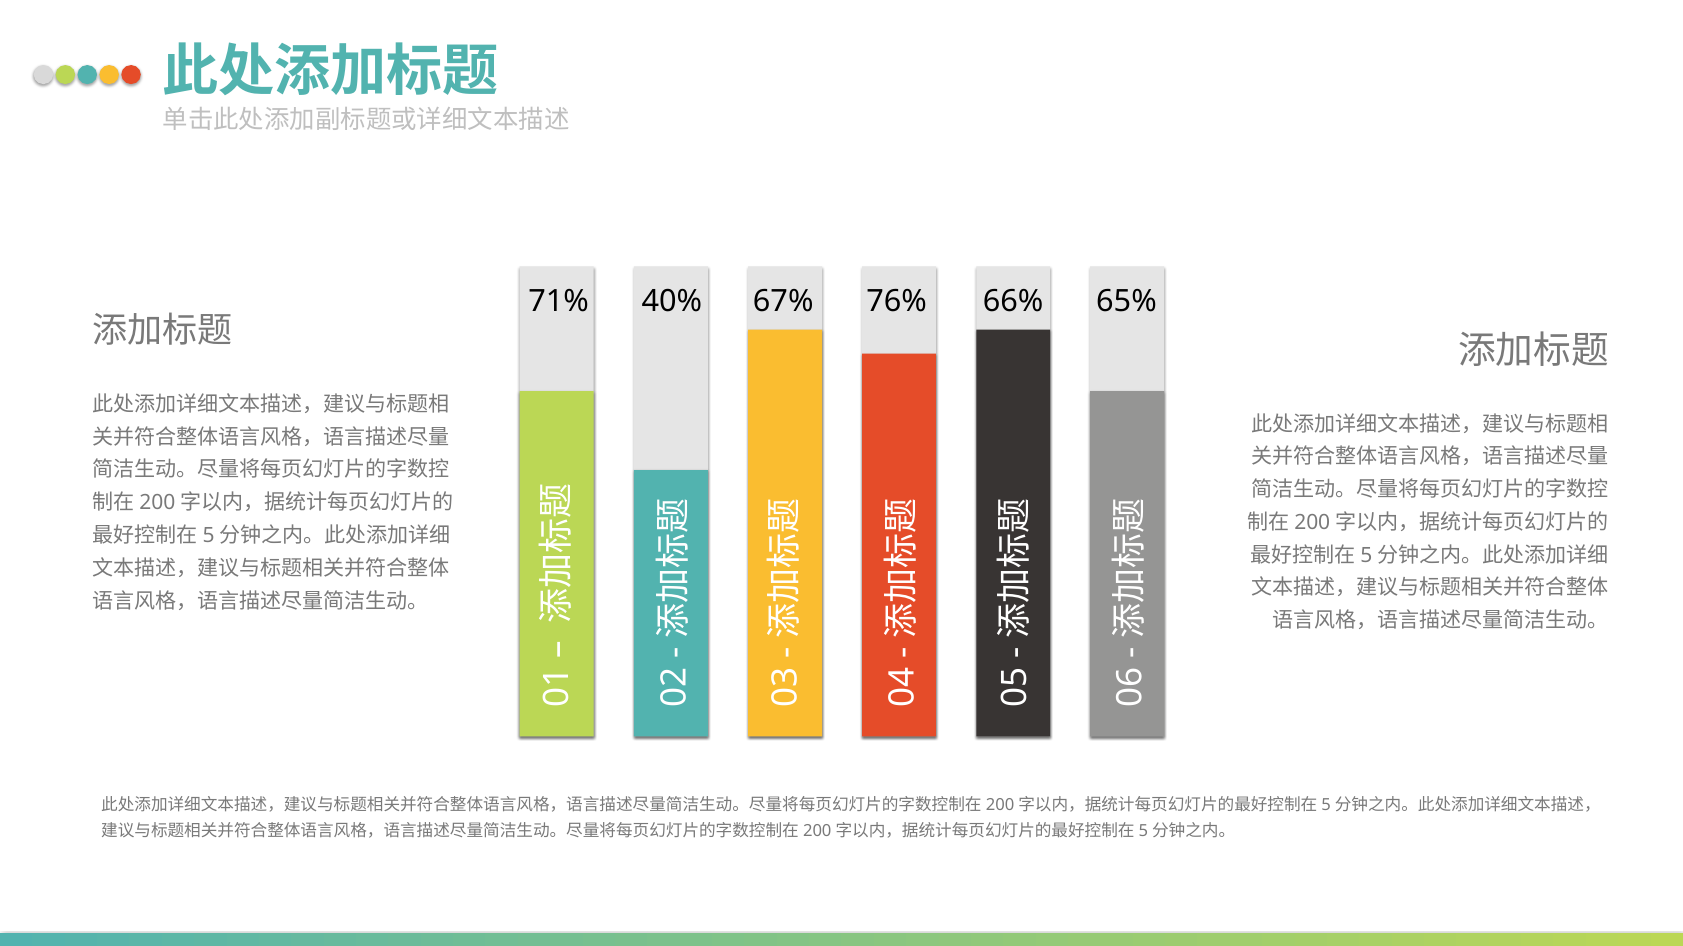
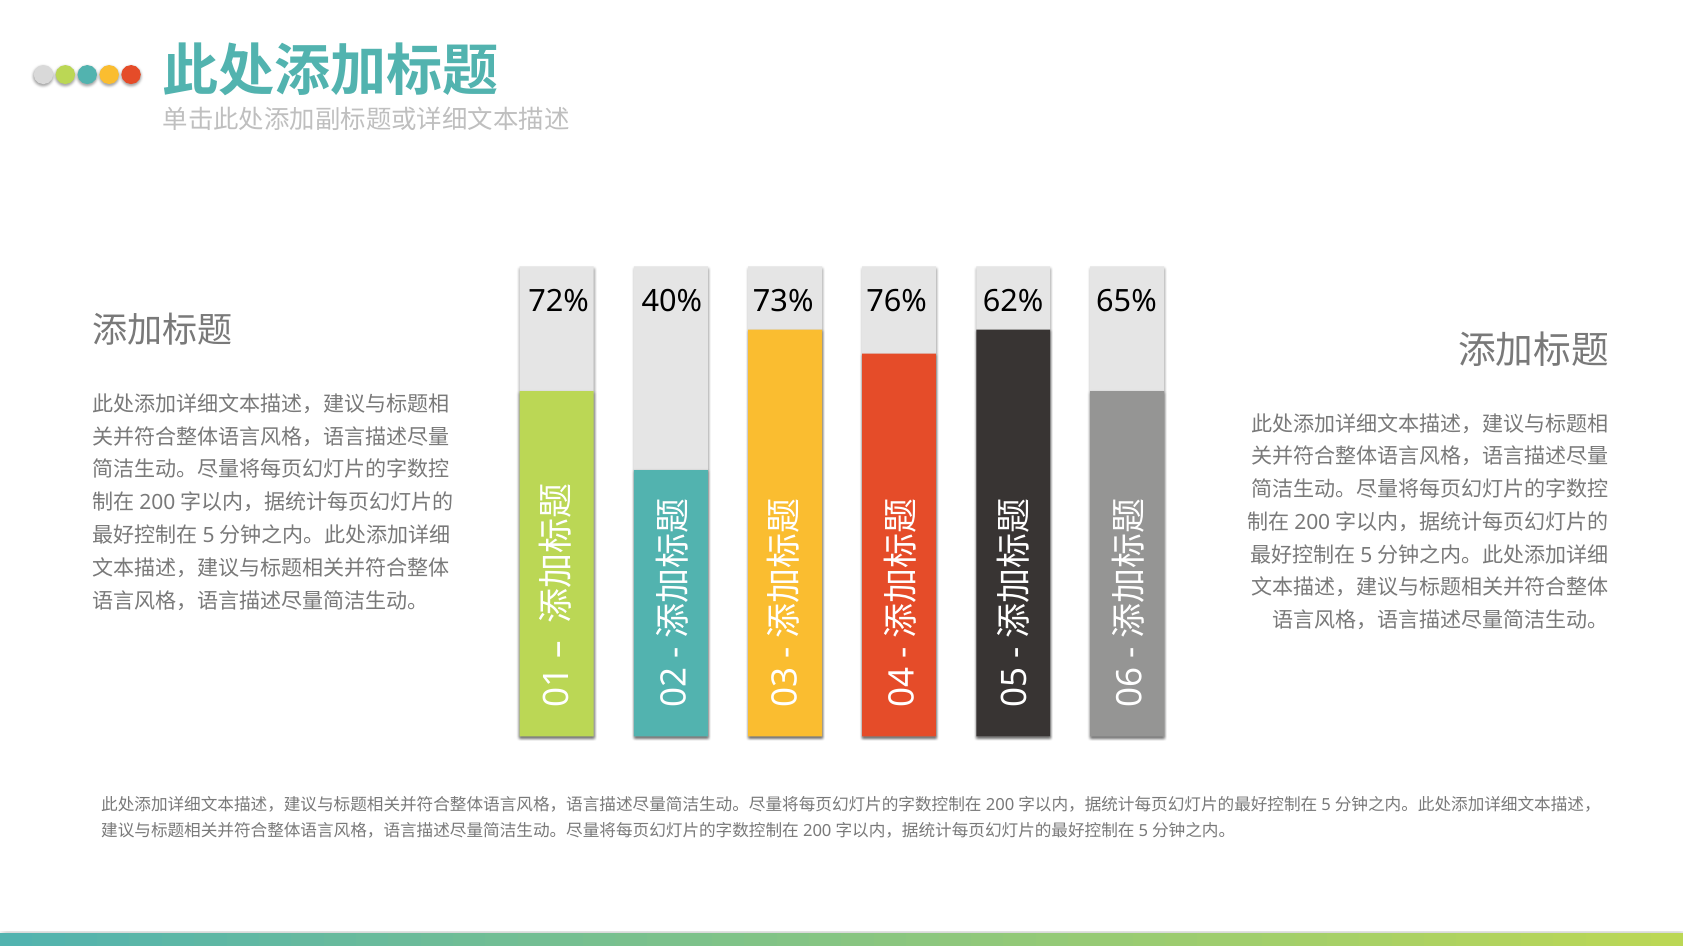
71%: 71% -> 72%
67%: 67% -> 73%
66%: 66% -> 62%
